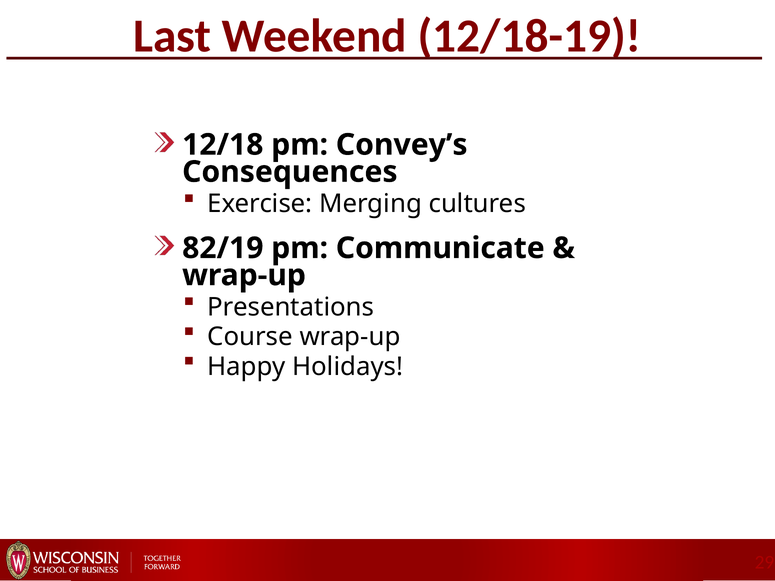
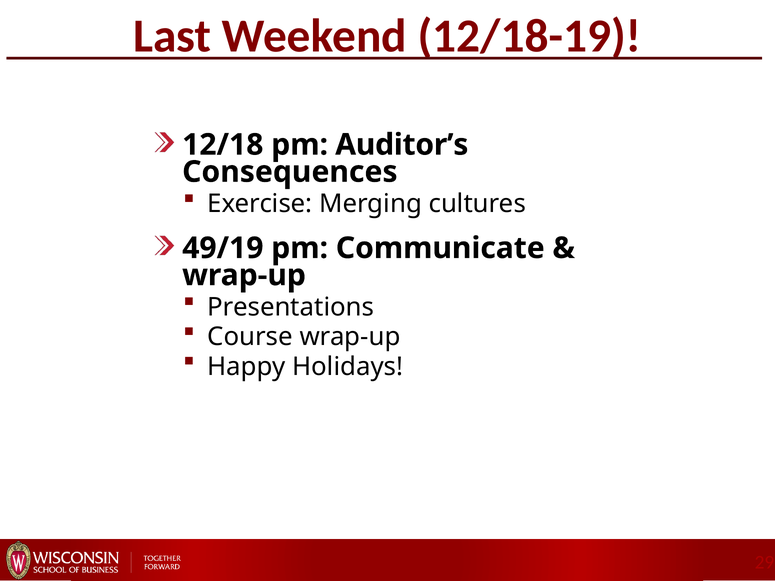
Convey’s: Convey’s -> Auditor’s
82/19: 82/19 -> 49/19
